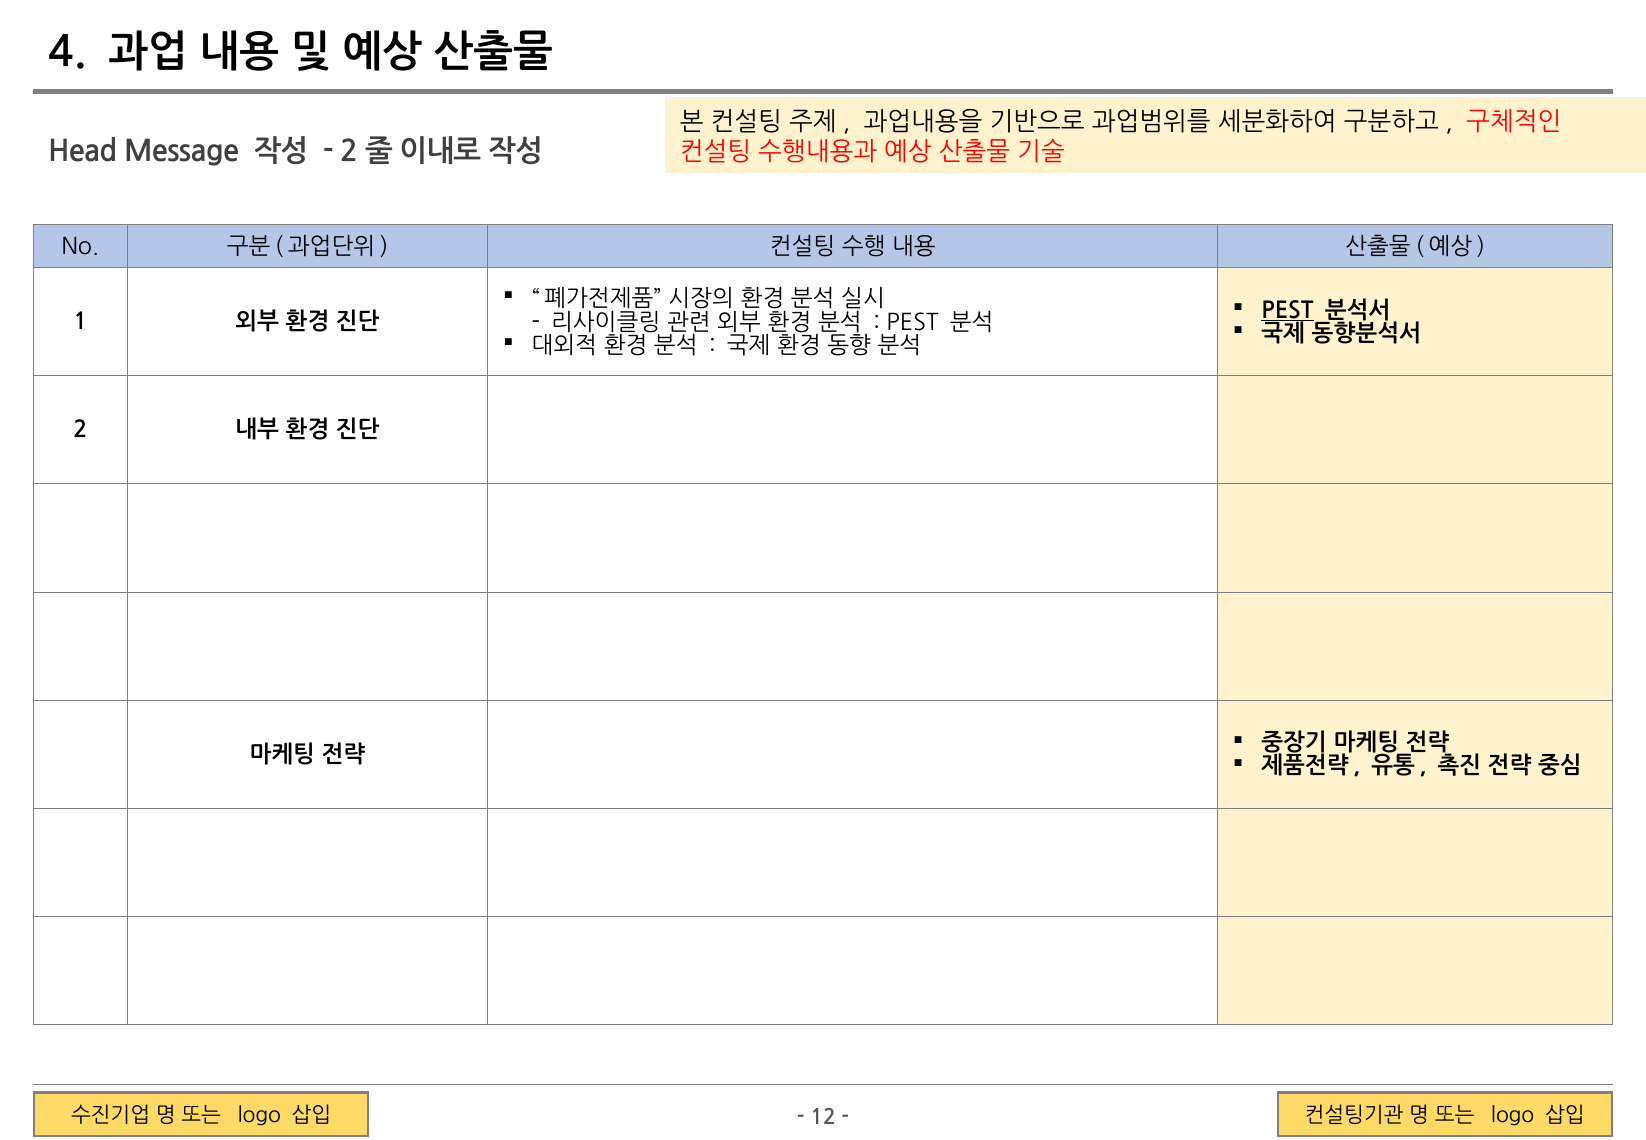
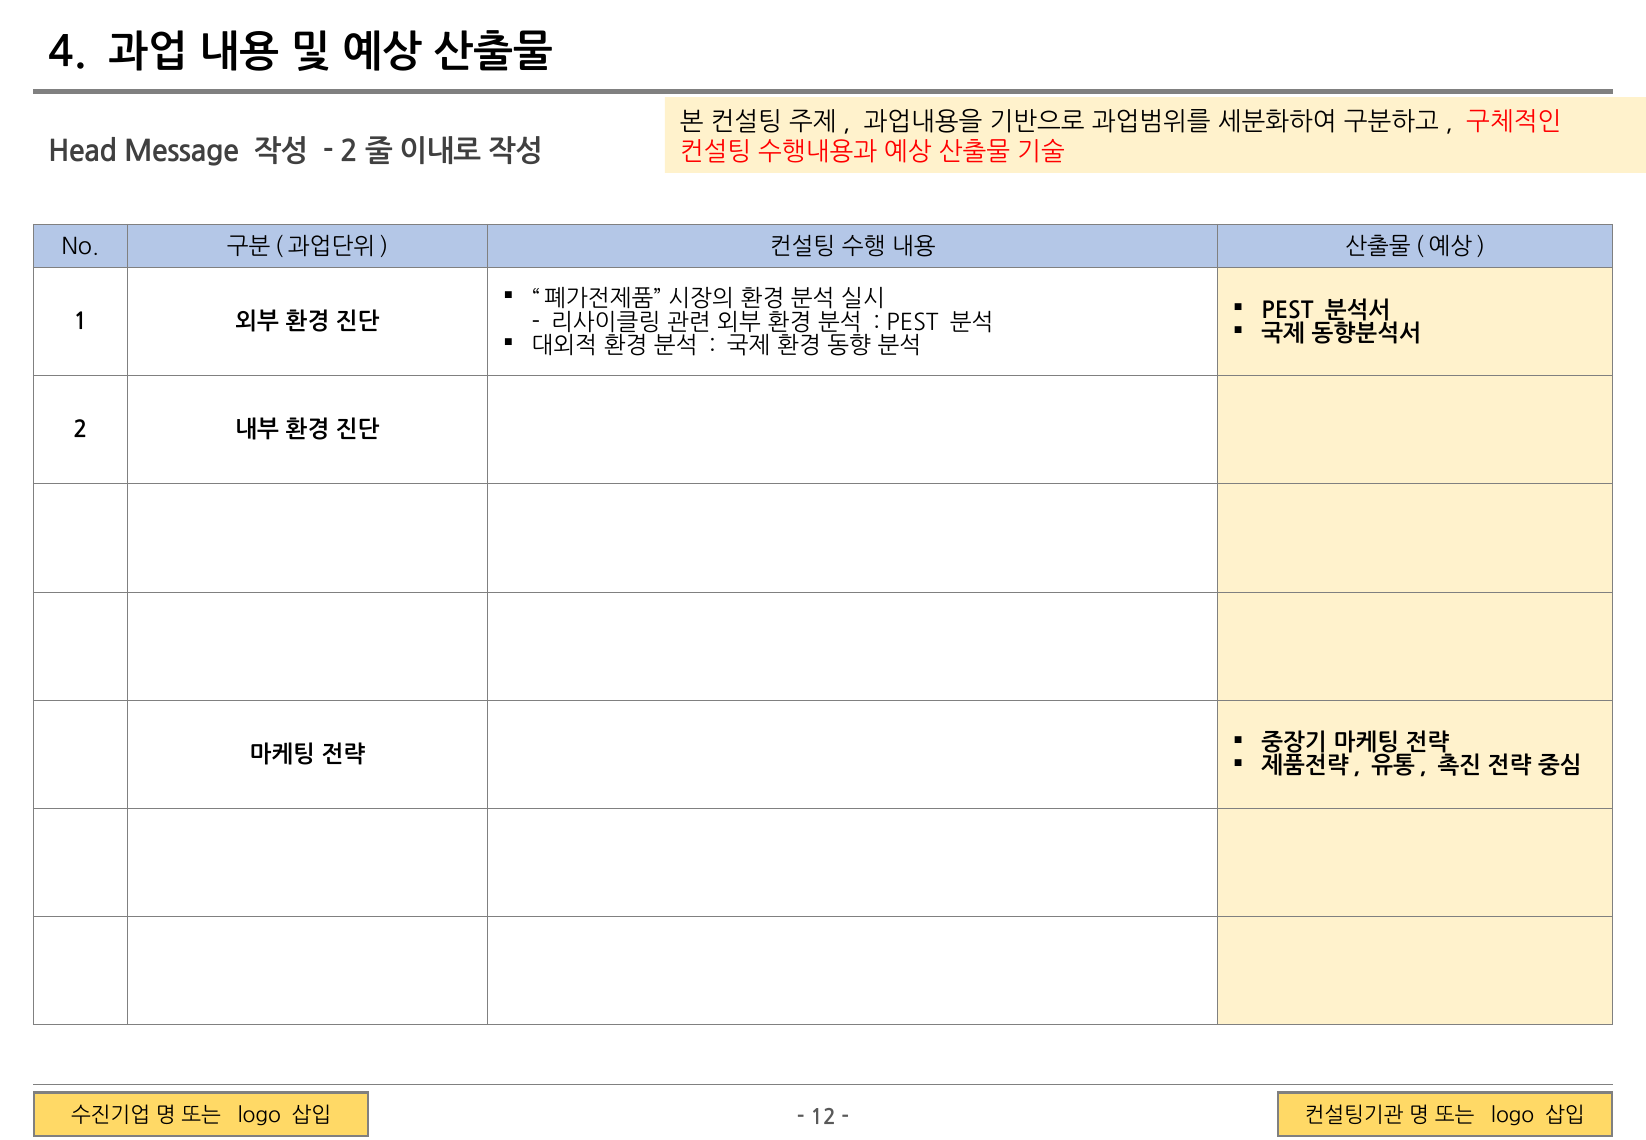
PEST at (1287, 310) underline: present -> none
